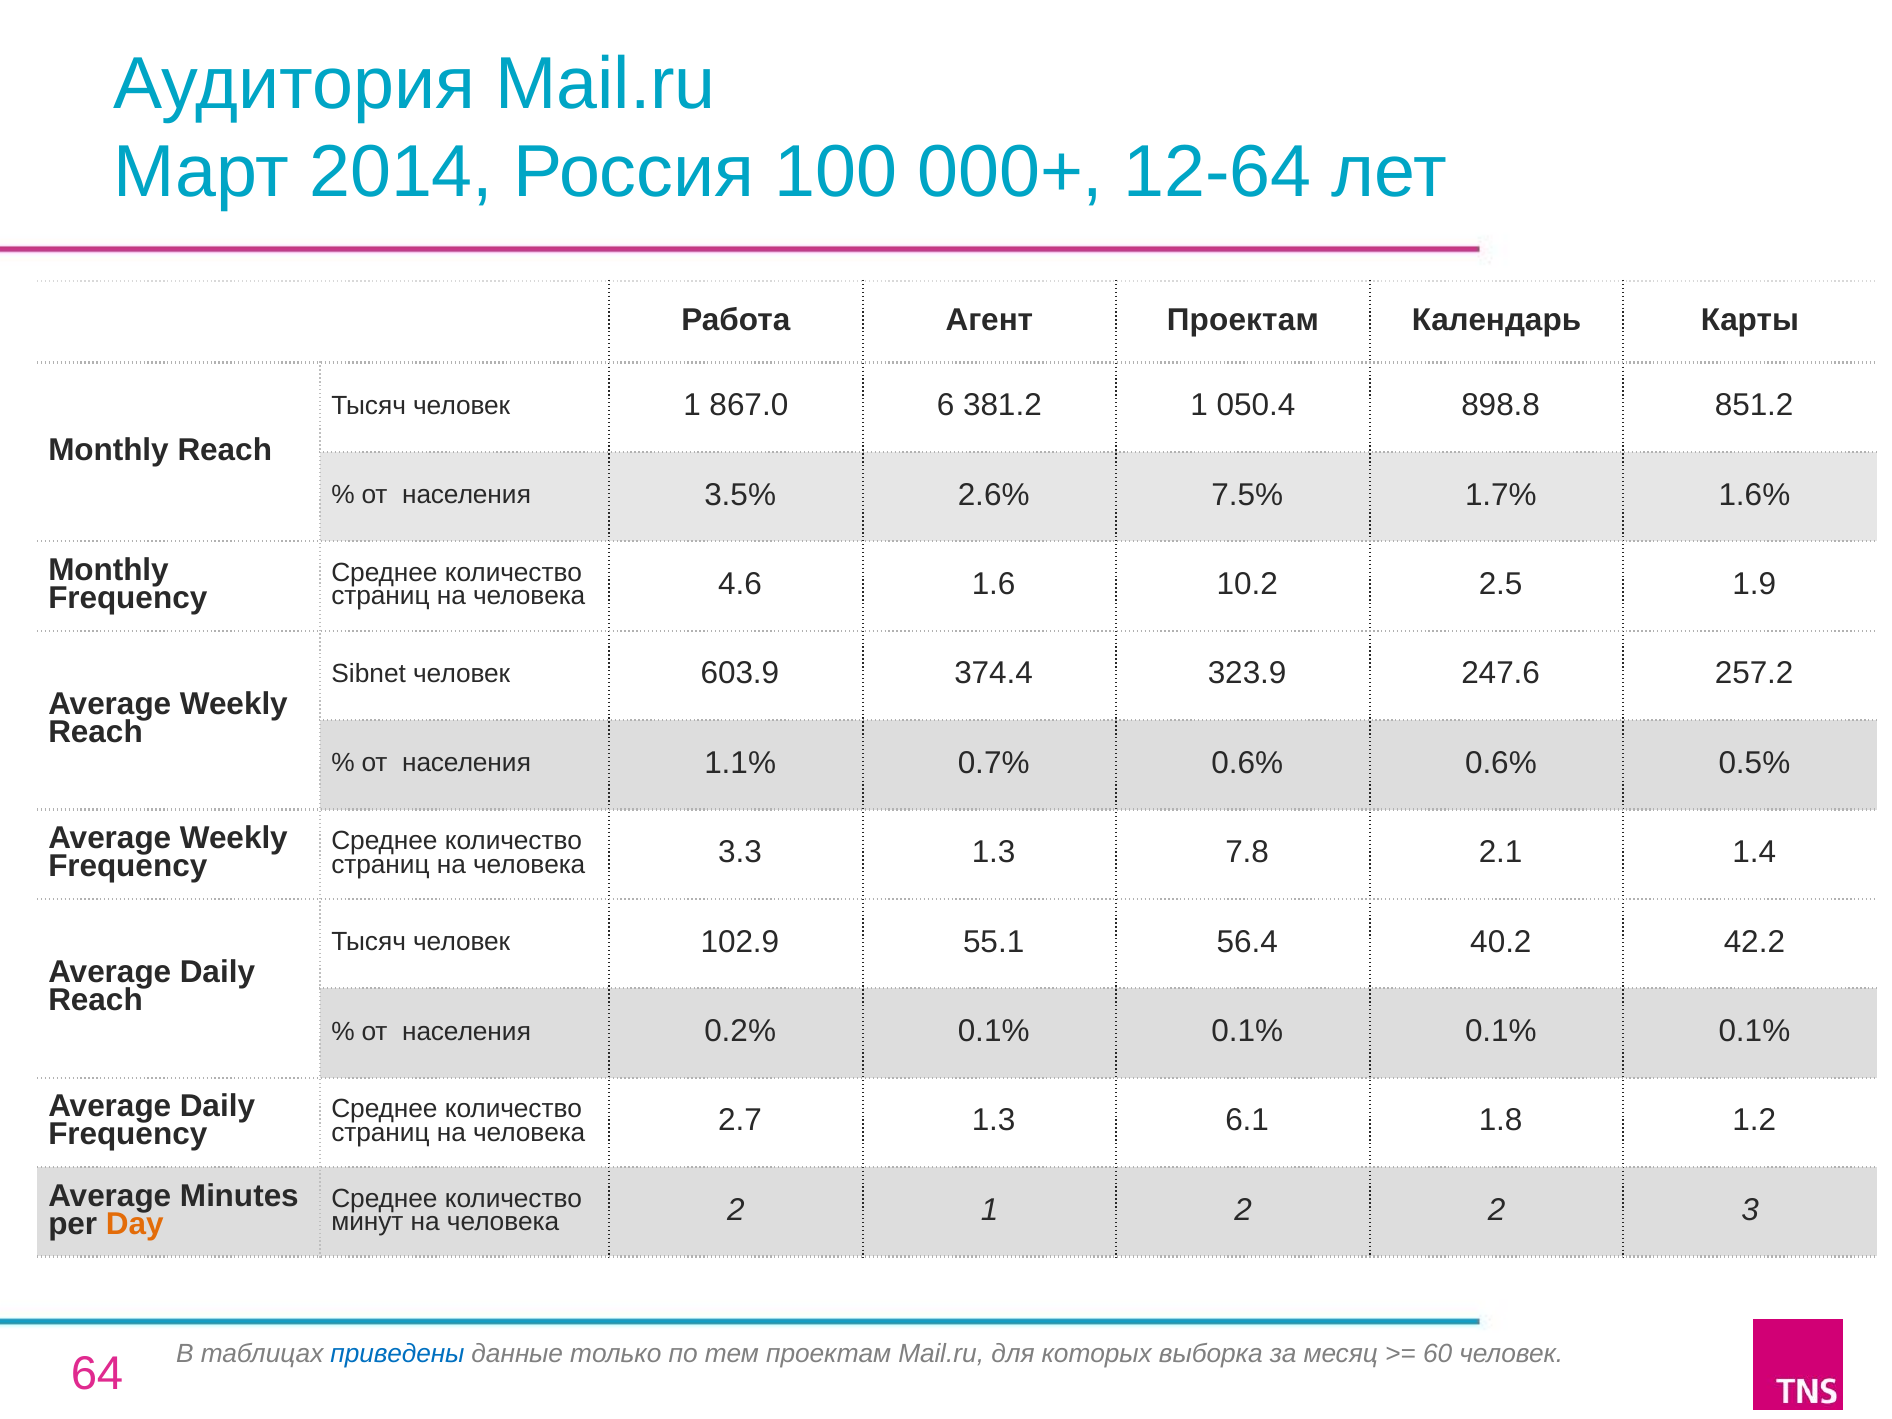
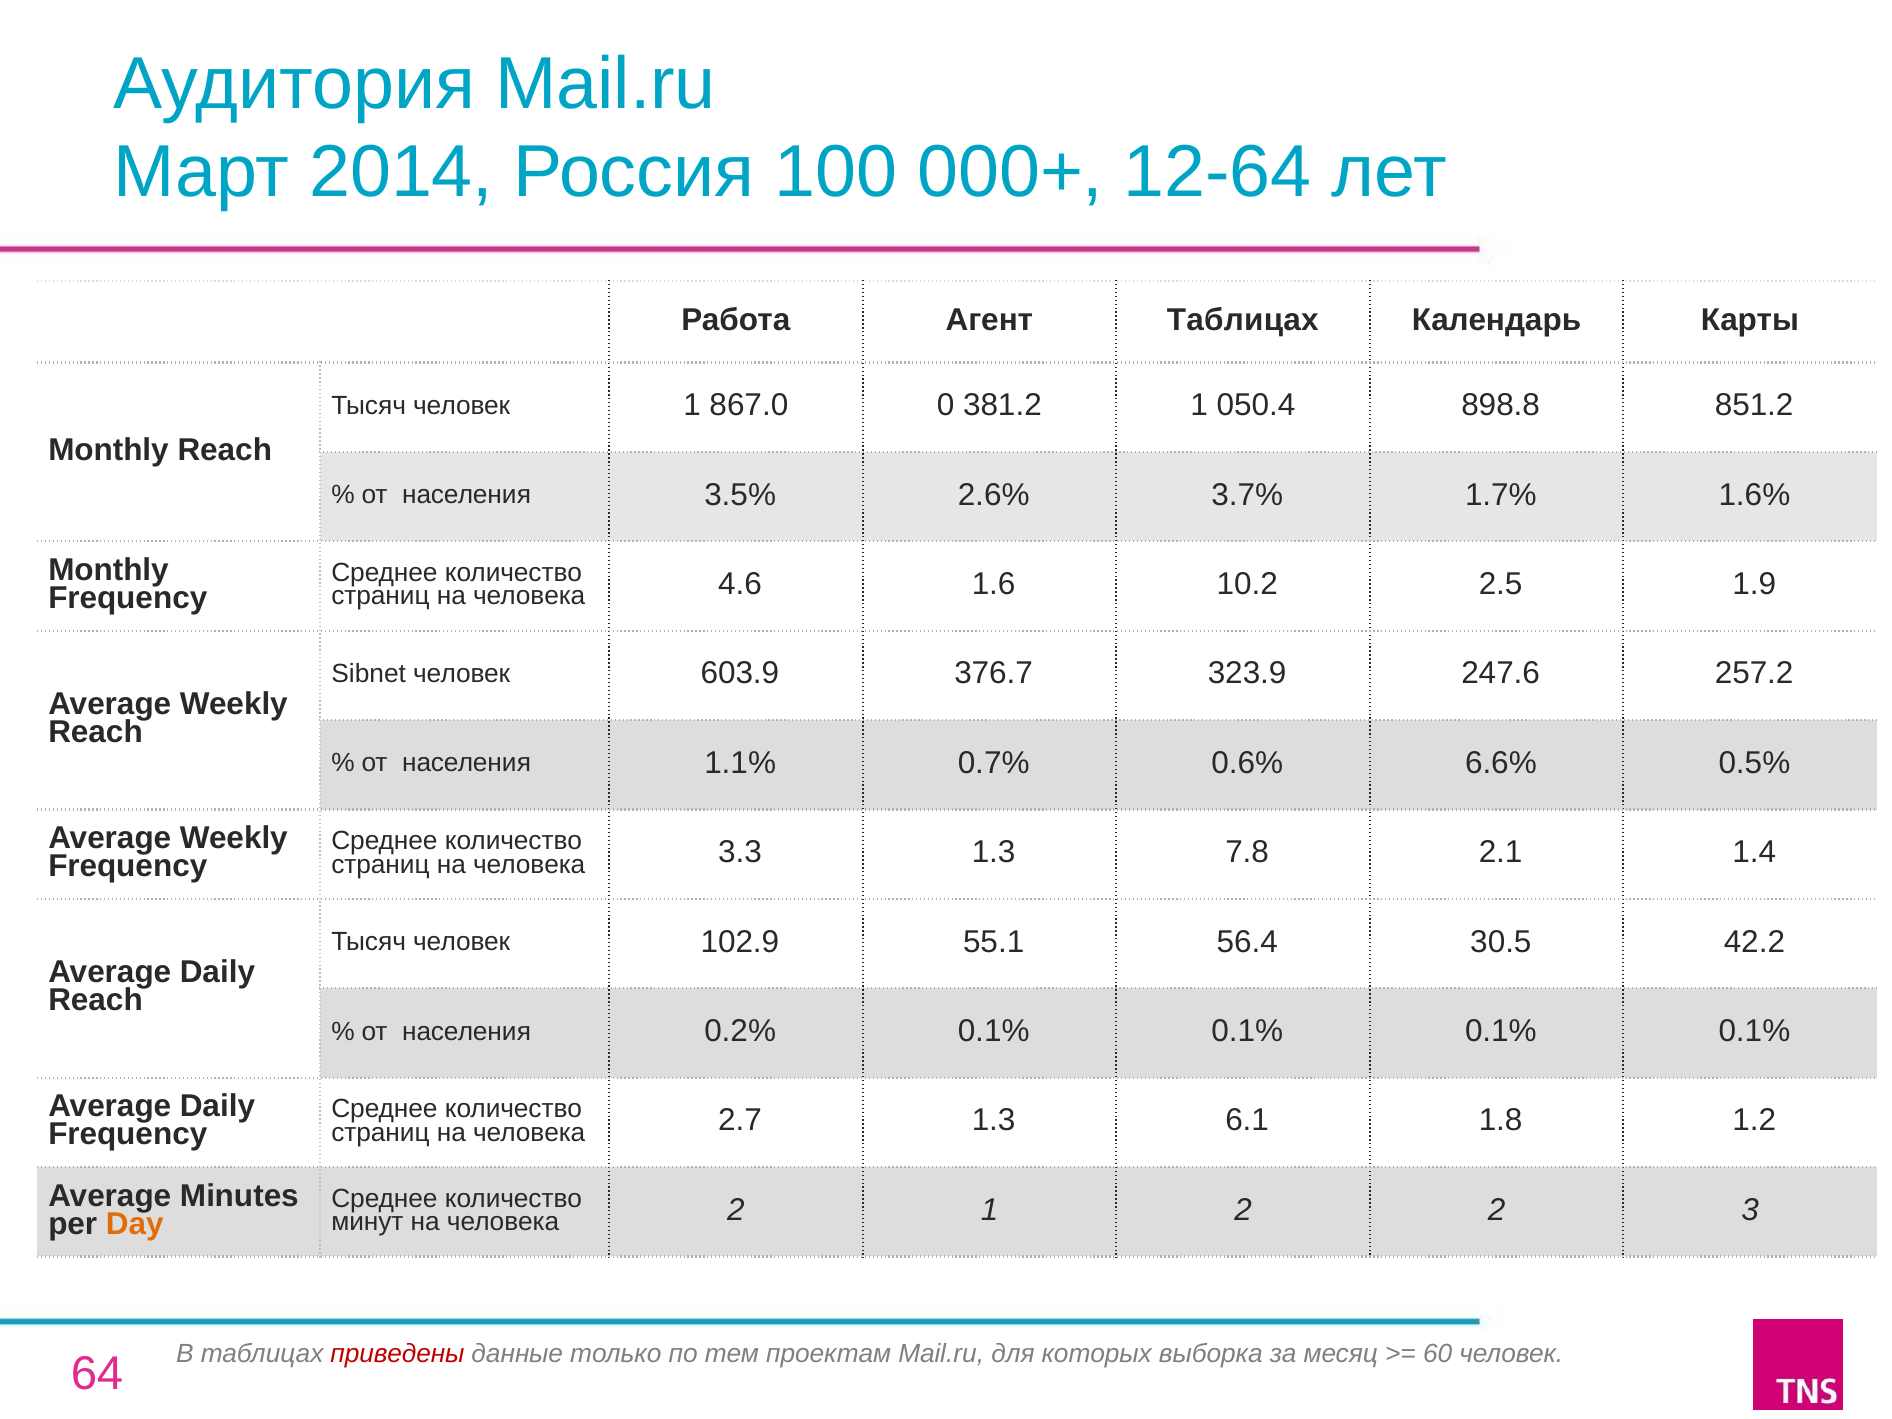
Агент Проектам: Проектам -> Таблицах
6: 6 -> 0
7.5%: 7.5% -> 3.7%
374.4: 374.4 -> 376.7
0.6% 0.6%: 0.6% -> 6.6%
40.2: 40.2 -> 30.5
приведены colour: blue -> red
